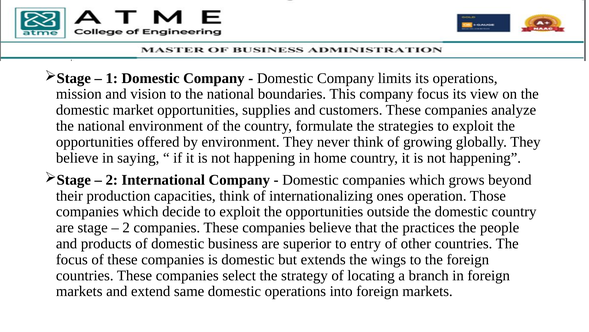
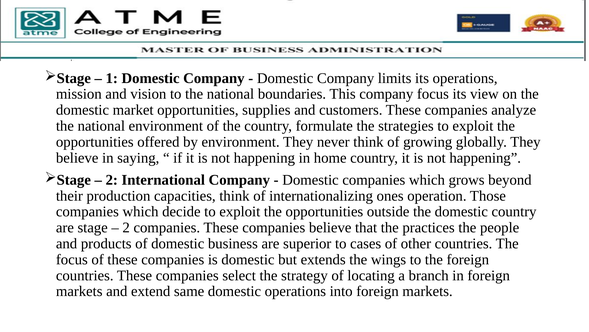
entry: entry -> cases
